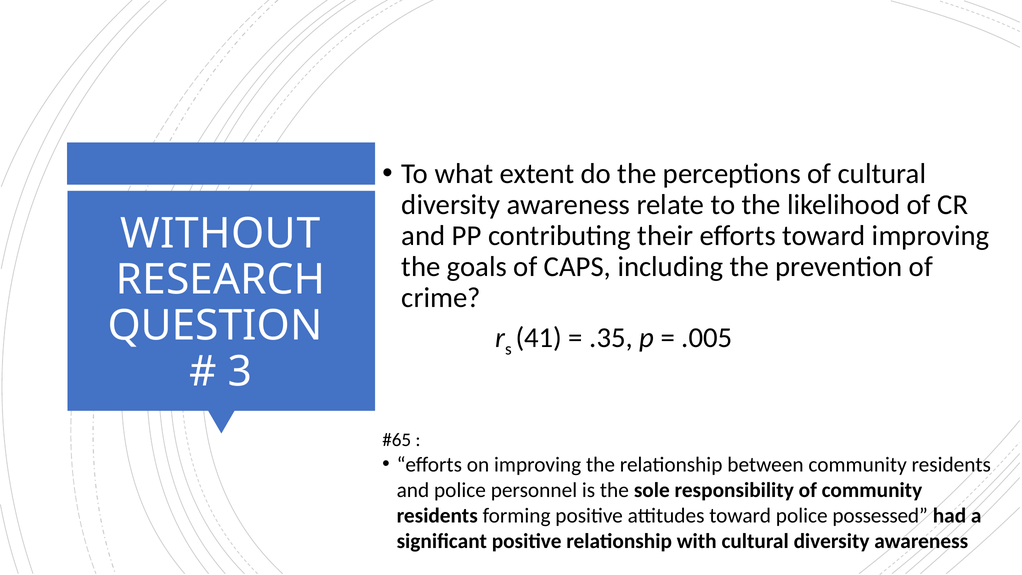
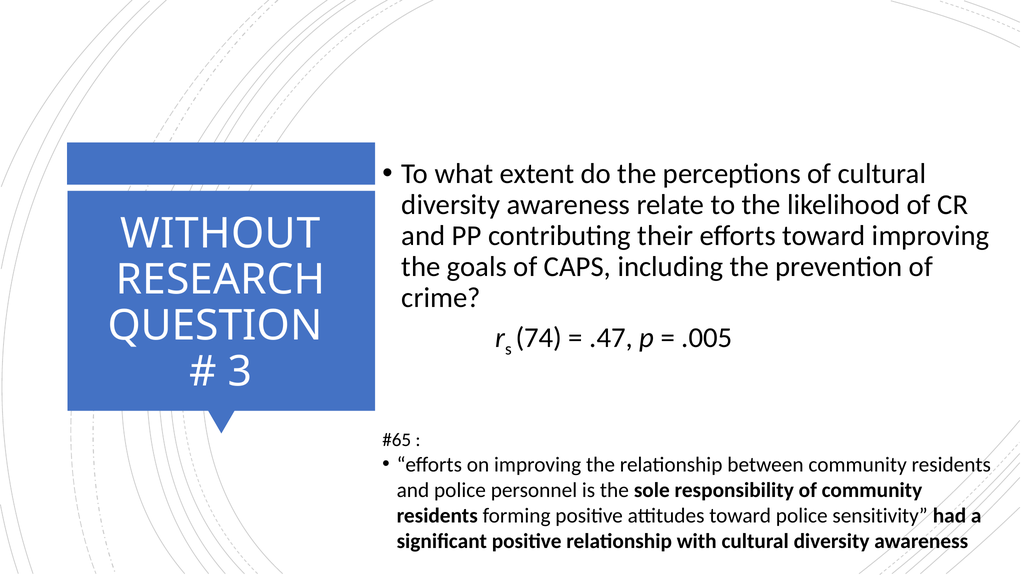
41: 41 -> 74
.35: .35 -> .47
possessed: possessed -> sensitivity
